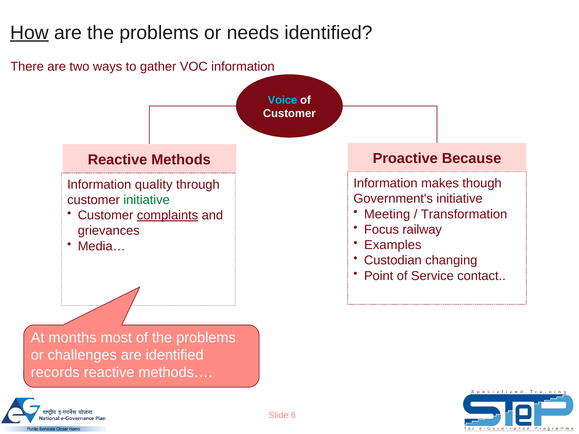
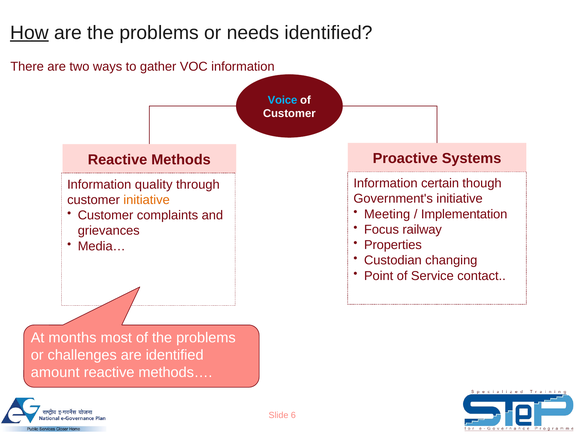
Because: Because -> Systems
makes: makes -> certain
initiative at (147, 200) colour: green -> orange
Transformation: Transformation -> Implementation
complaints underline: present -> none
Examples: Examples -> Properties
records: records -> amount
